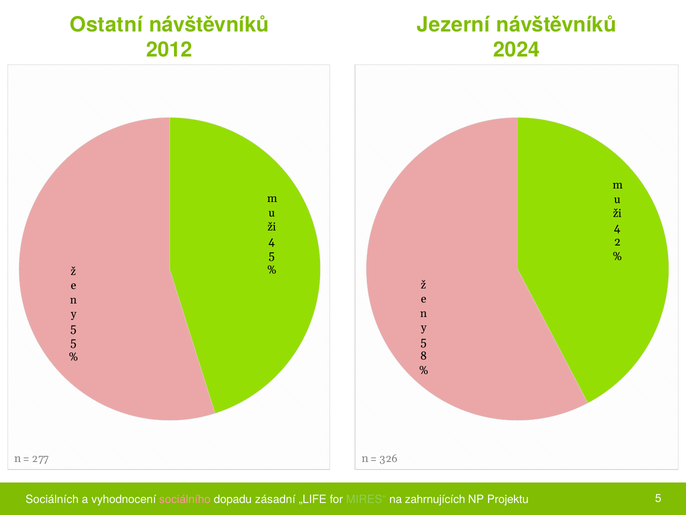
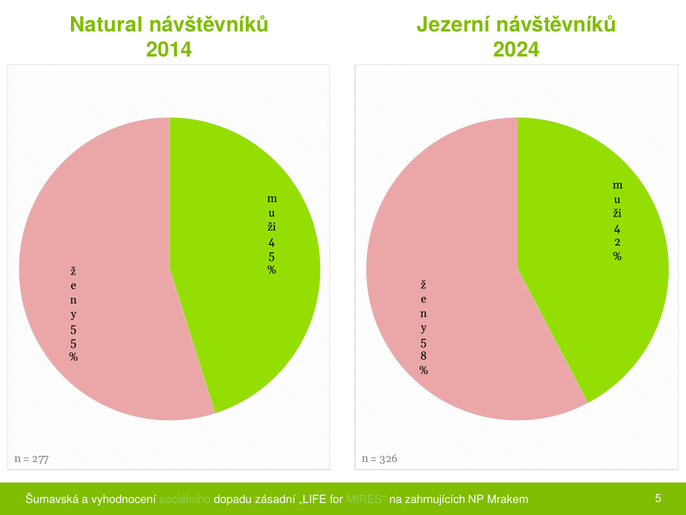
Ostatní: Ostatní -> Natural
2012: 2012 -> 2014
Sociálních: Sociálních -> Šumavská
sociálního colour: pink -> light green
Projektu: Projektu -> Mrakem
